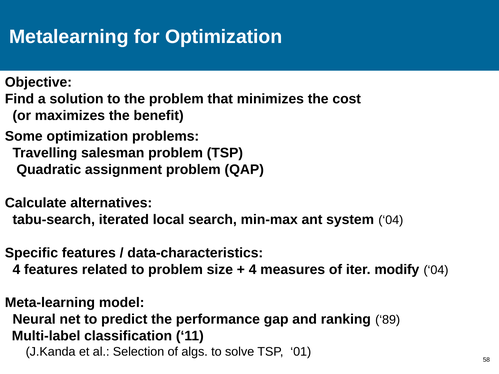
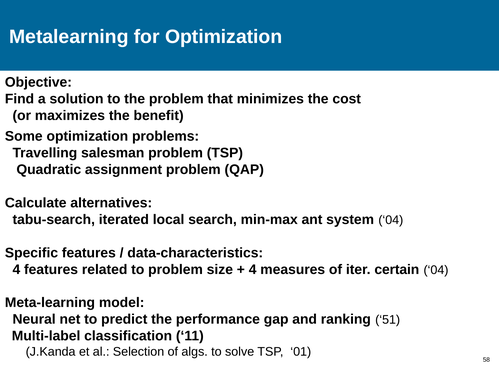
modify: modify -> certain
89: 89 -> 51
